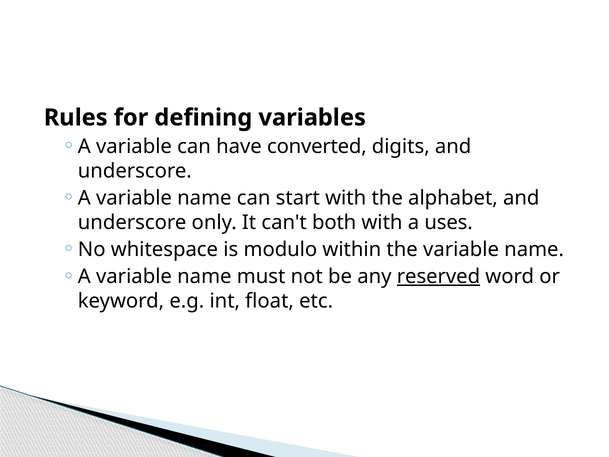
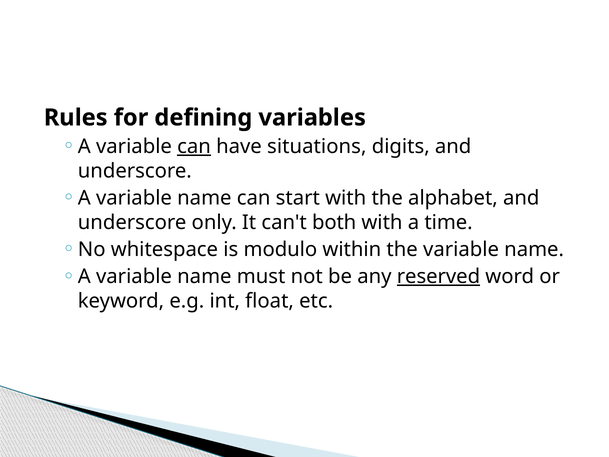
can at (194, 146) underline: none -> present
converted: converted -> situations
uses: uses -> time
